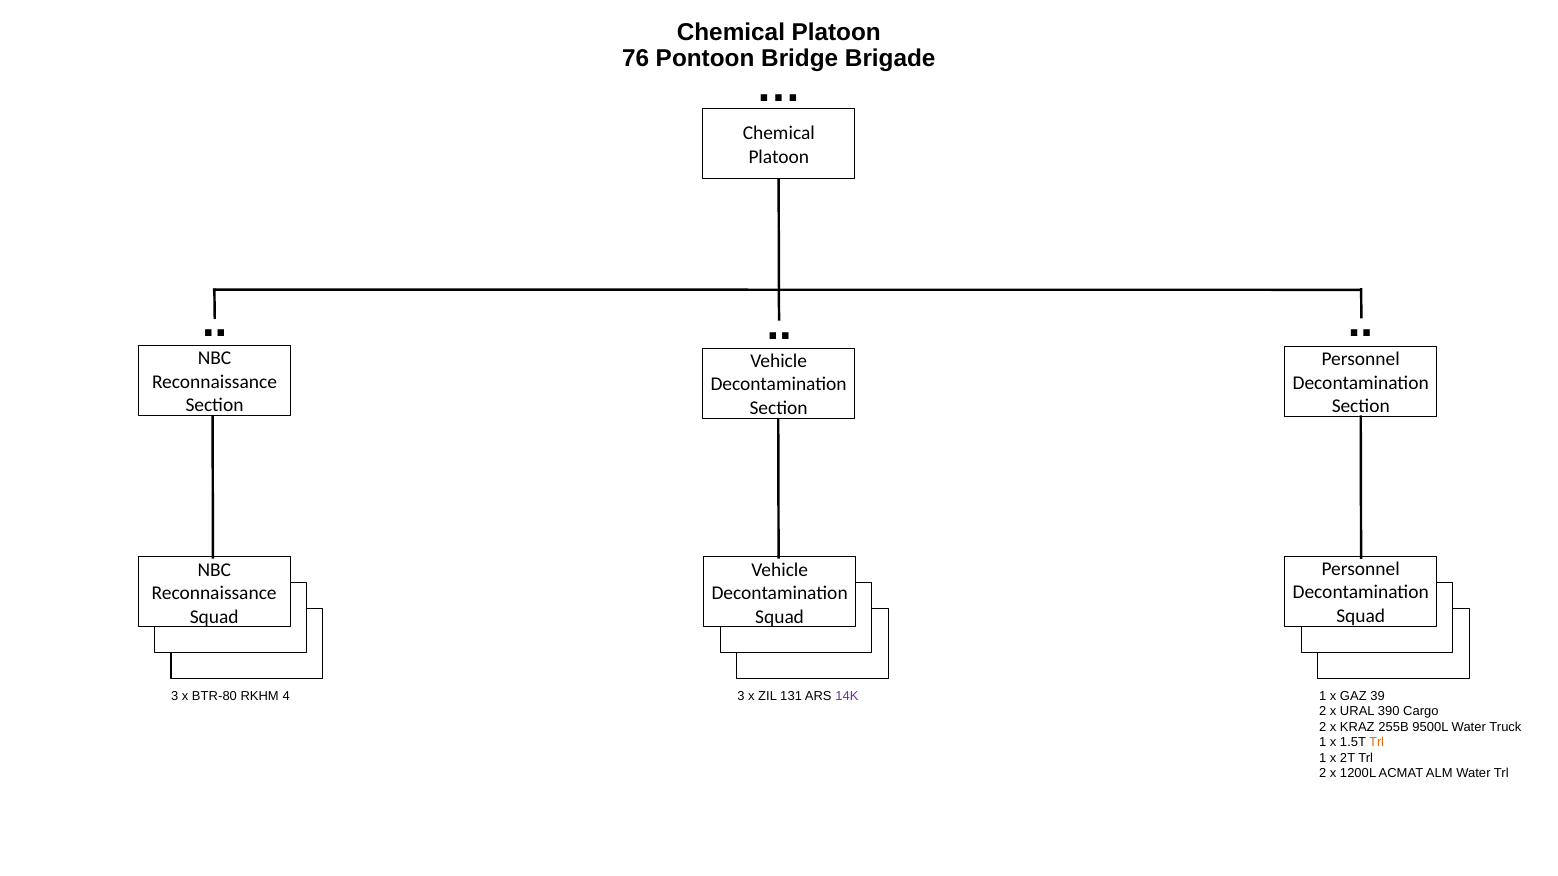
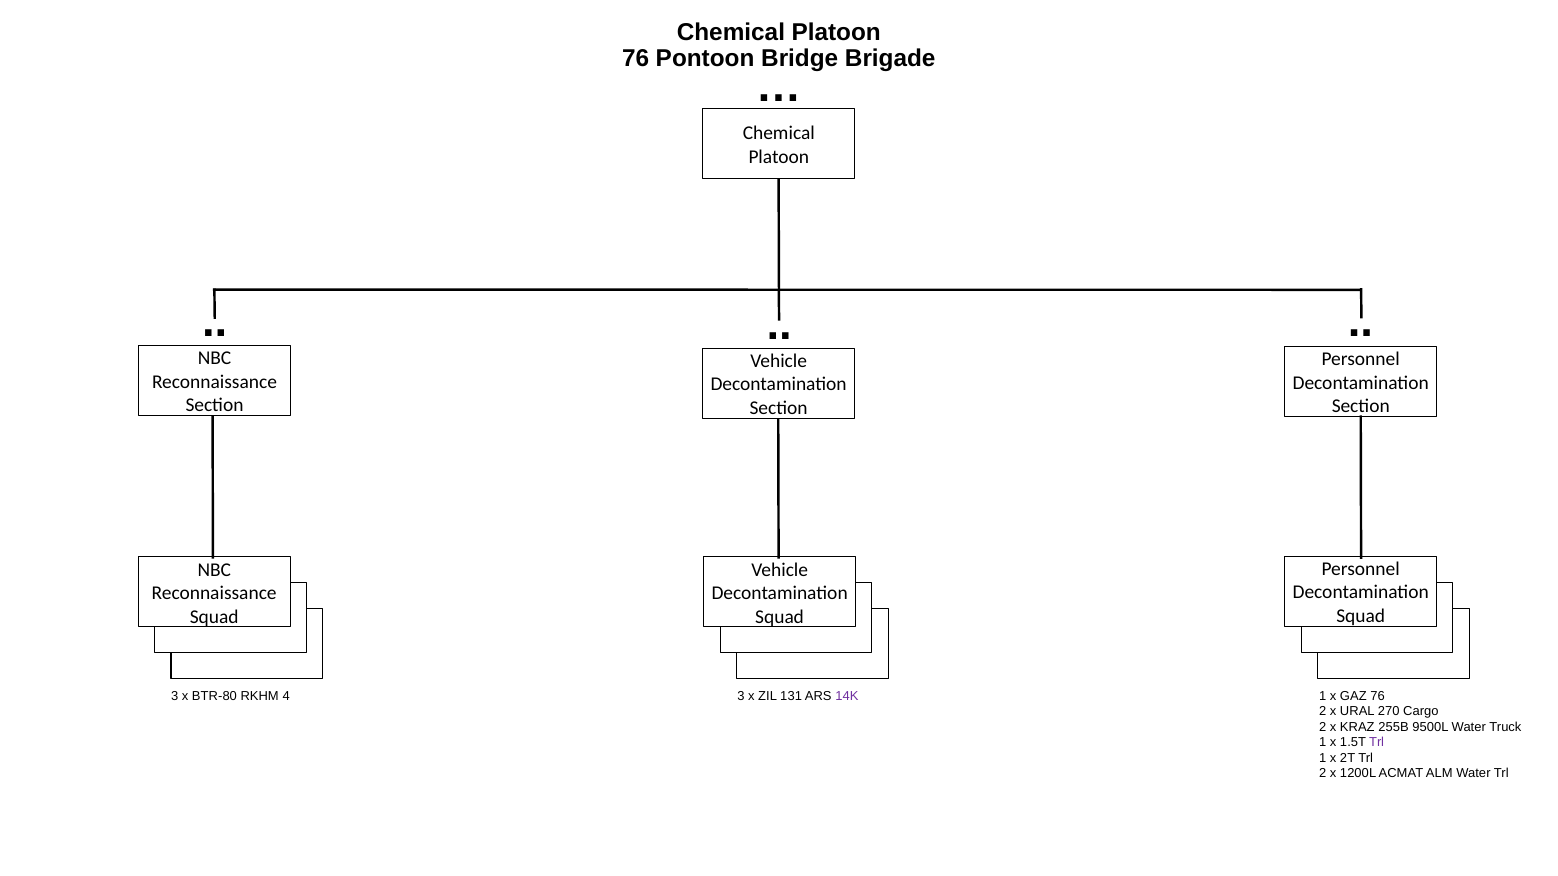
GAZ 39: 39 -> 76
390: 390 -> 270
Trl at (1377, 743) colour: orange -> purple
